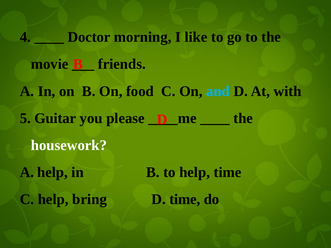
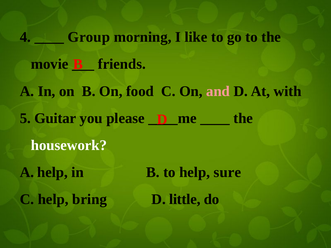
Doctor: Doctor -> Group
and colour: light blue -> pink
help time: time -> sure
D time: time -> little
